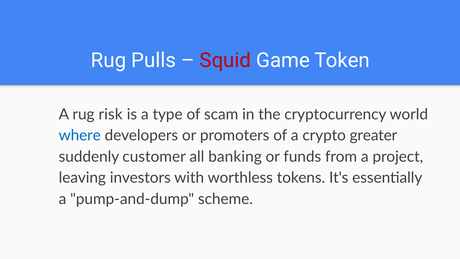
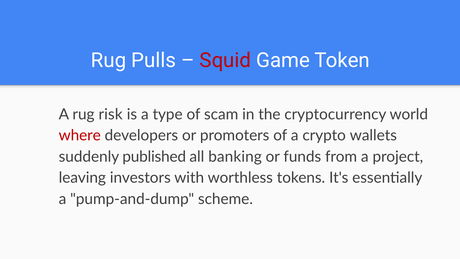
where colour: blue -> red
greater: greater -> wallets
customer: customer -> published
